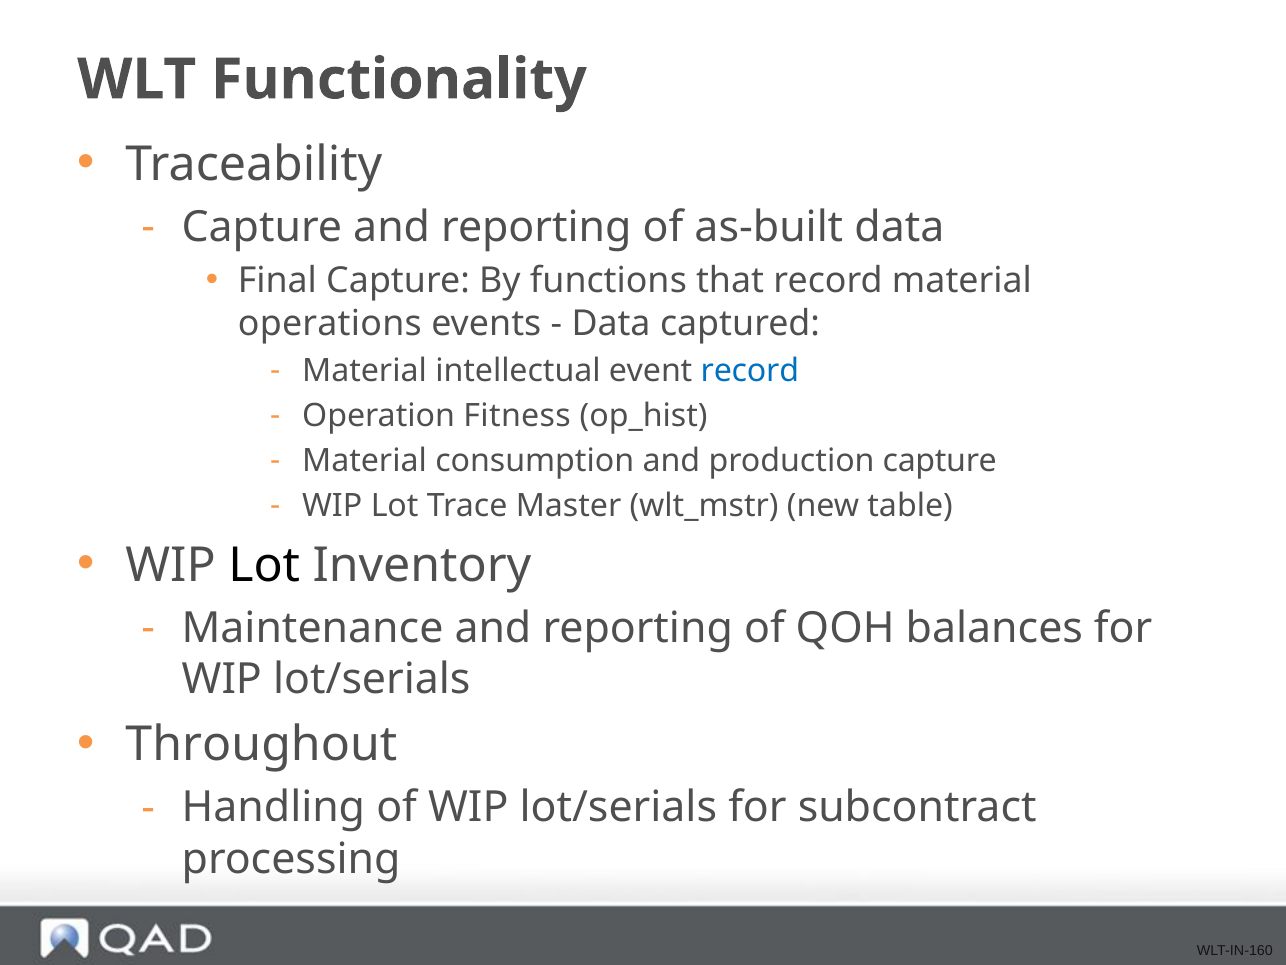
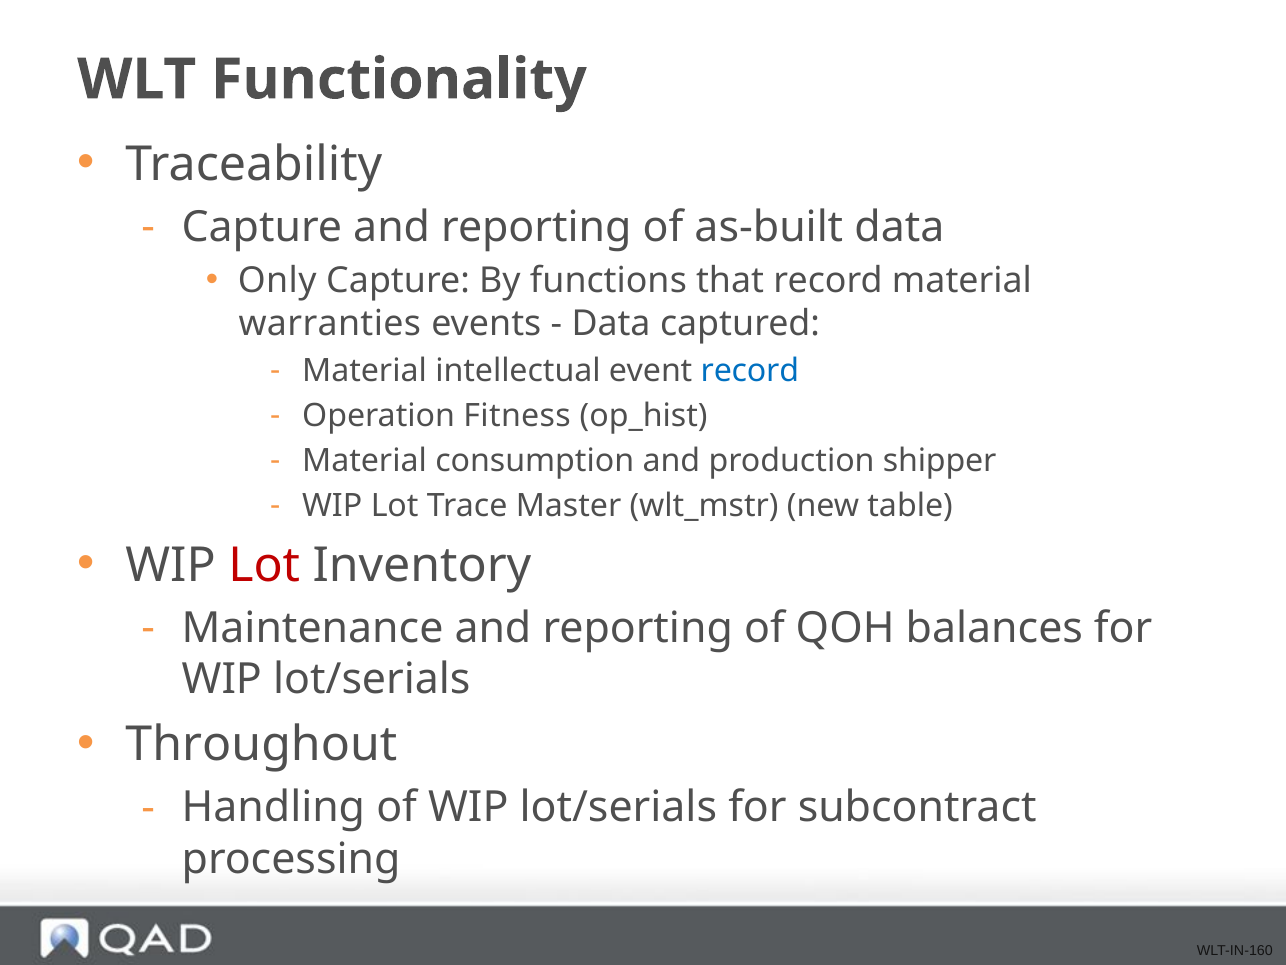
Final: Final -> Only
operations: operations -> warranties
production capture: capture -> shipper
Lot at (264, 565) colour: black -> red
